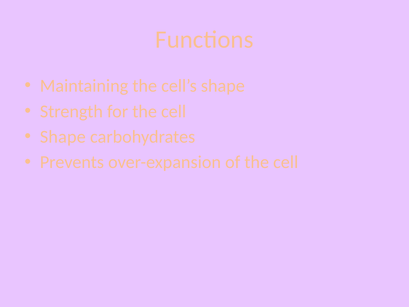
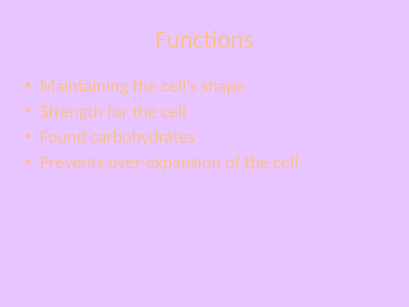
Shape at (63, 137): Shape -> Found
